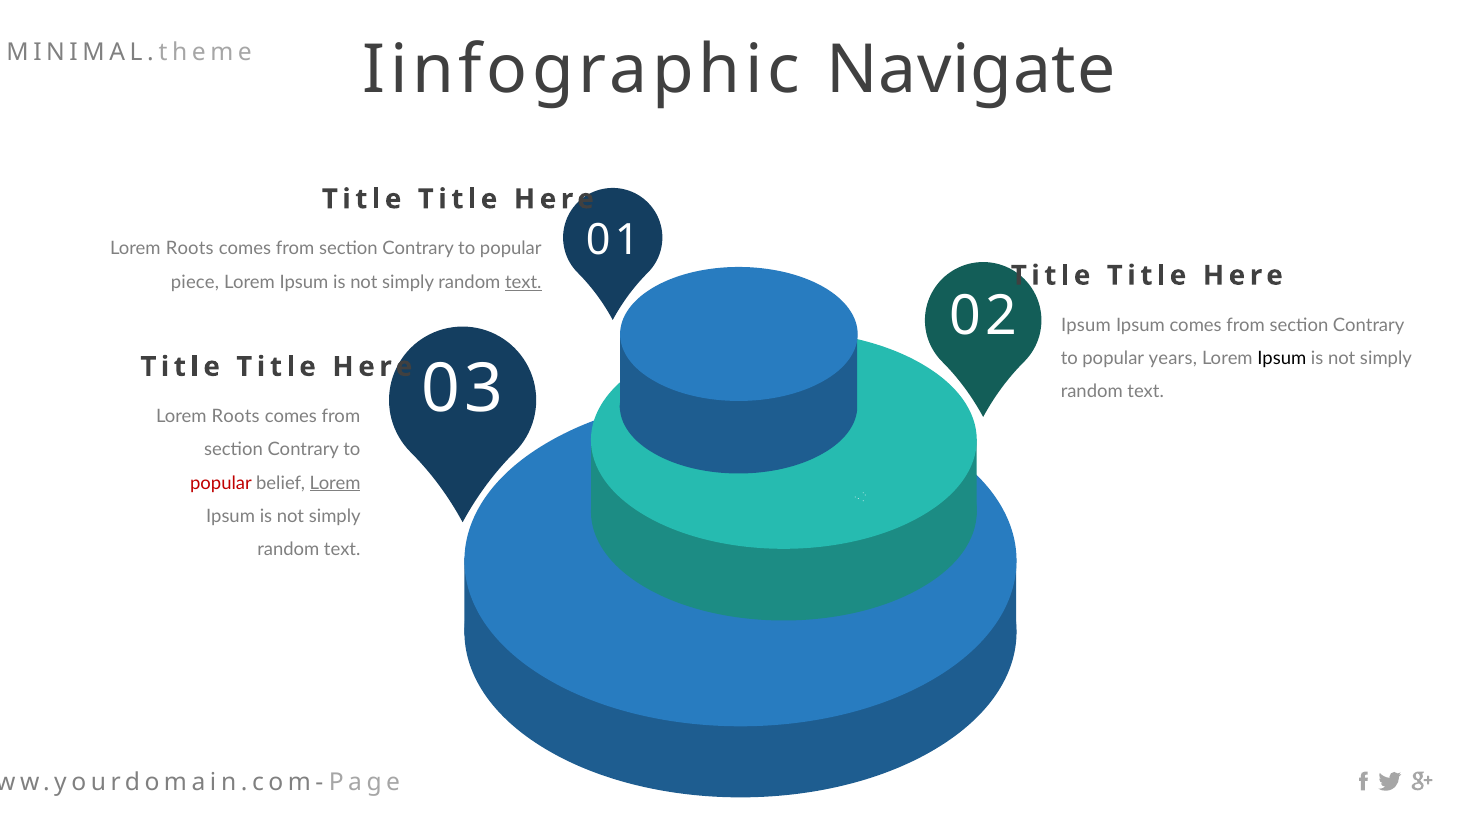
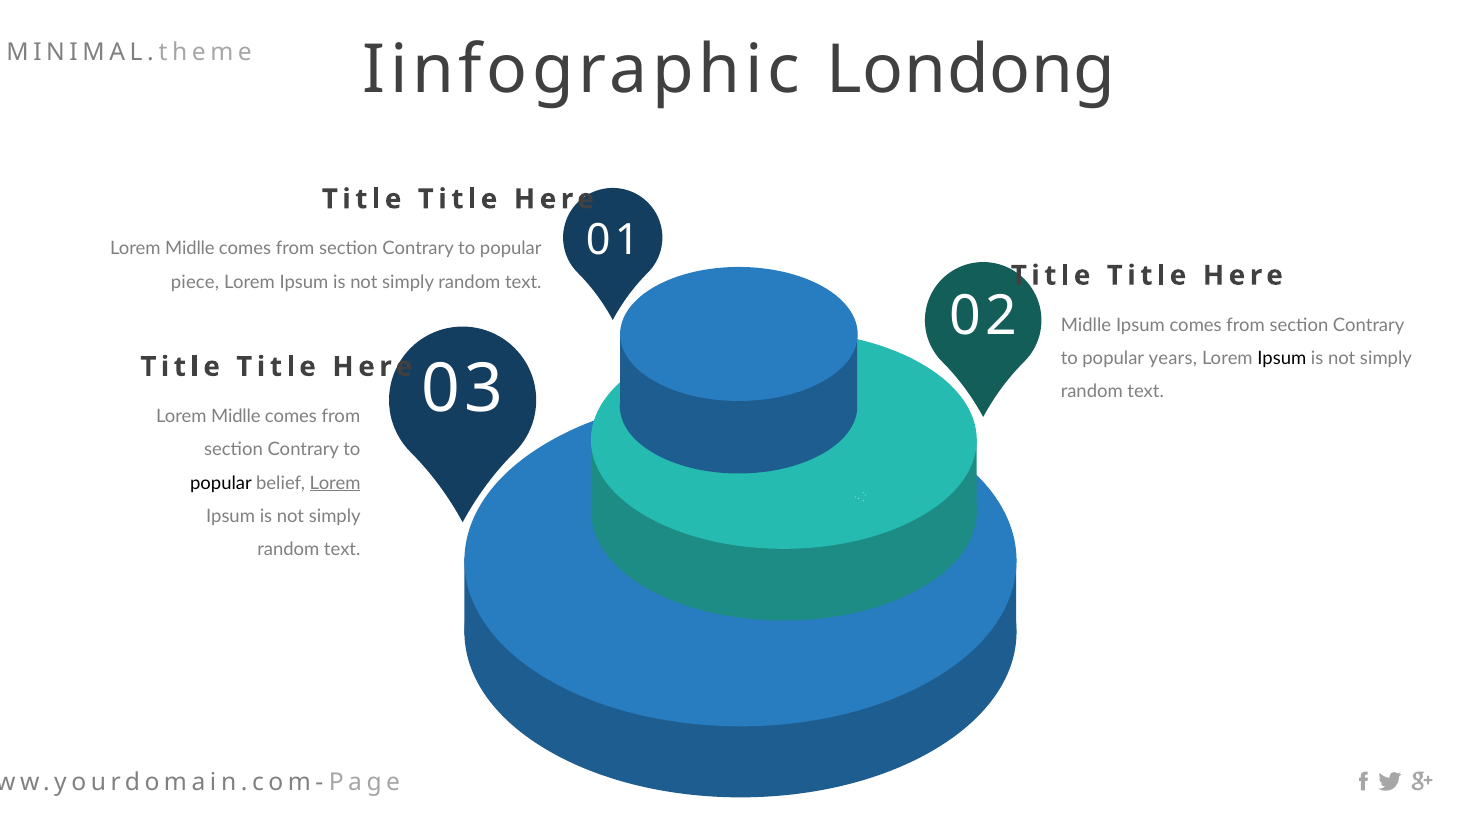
Navigate: Navigate -> Londong
Roots at (190, 249): Roots -> Midlle
text at (523, 282) underline: present -> none
Ipsum at (1086, 325): Ipsum -> Midlle
Roots at (236, 417): Roots -> Midlle
popular at (221, 483) colour: red -> black
